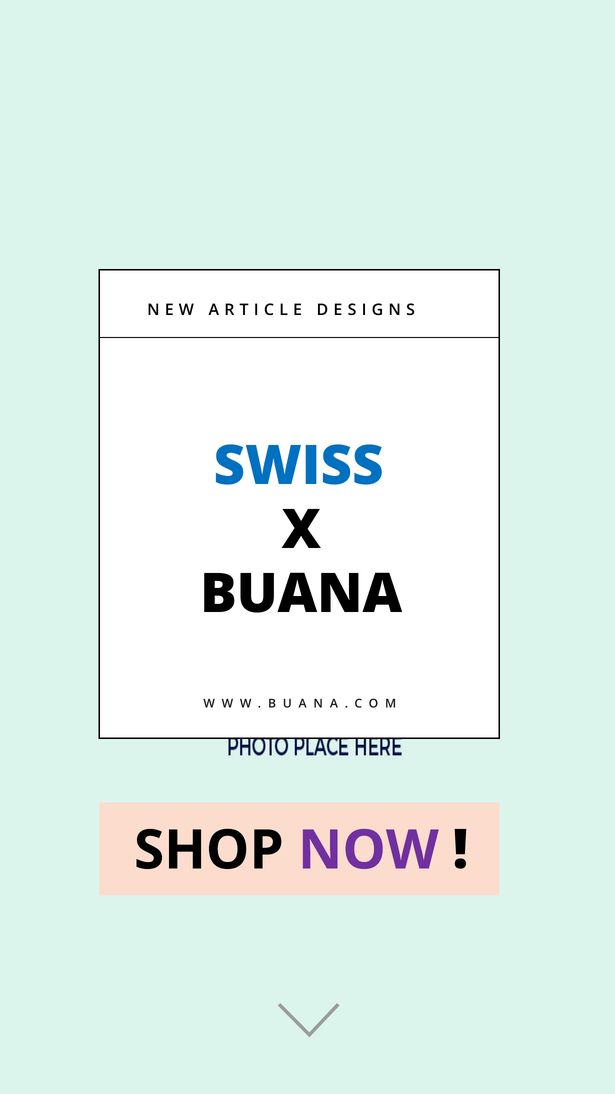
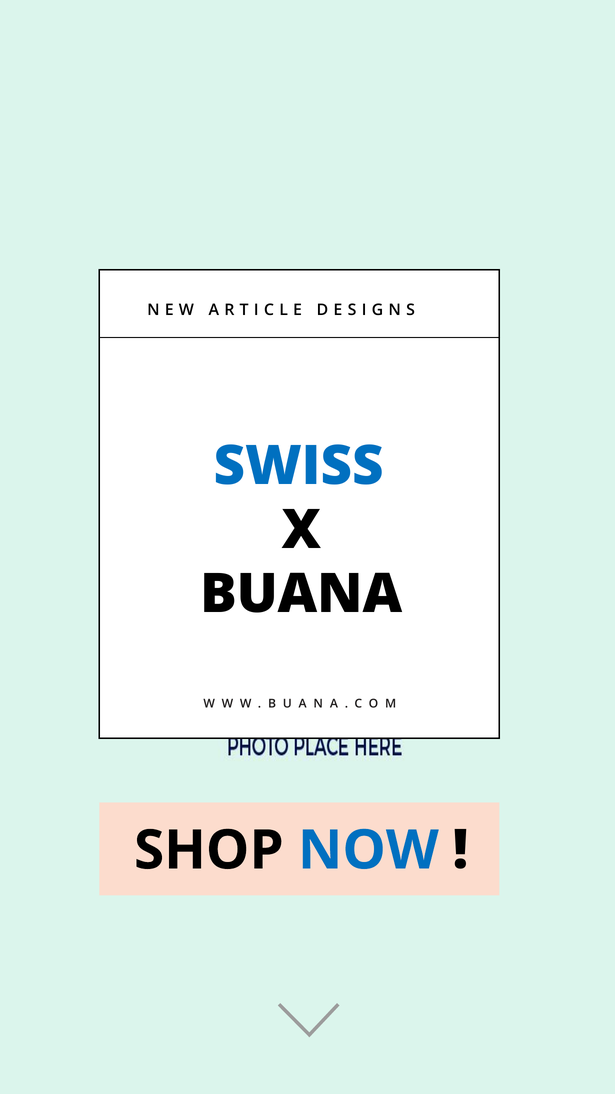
NOW colour: purple -> blue
